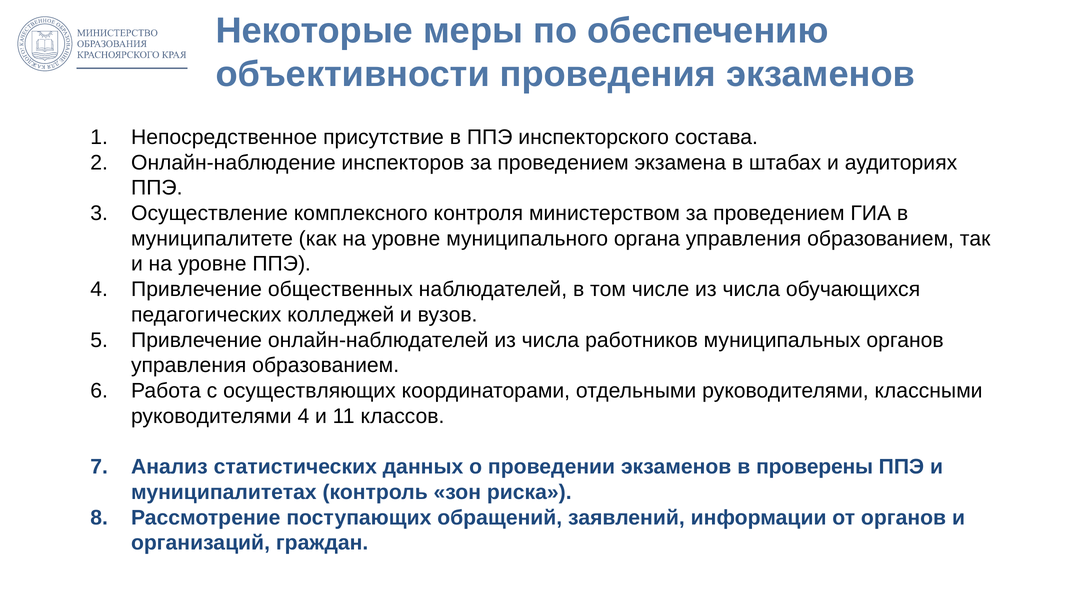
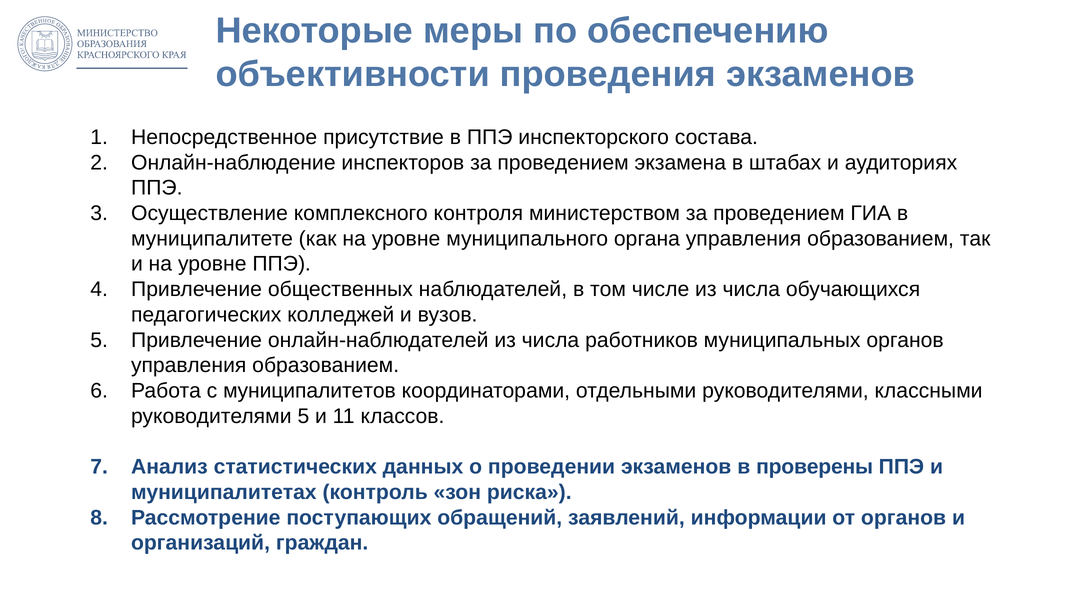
осуществляющих: осуществляющих -> муниципалитетов
руководителями 4: 4 -> 5
